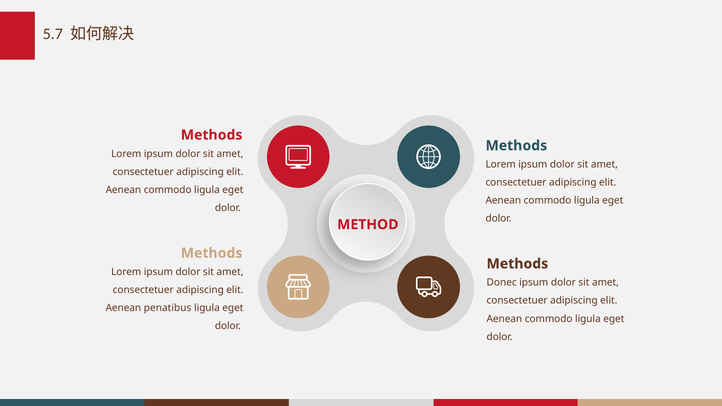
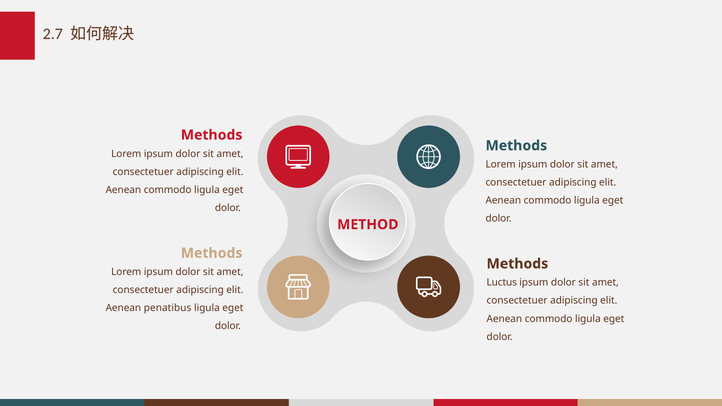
5.7: 5.7 -> 2.7
Donec: Donec -> Luctus
